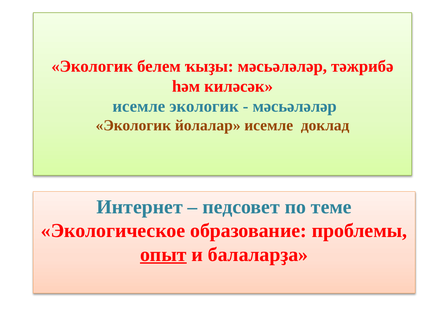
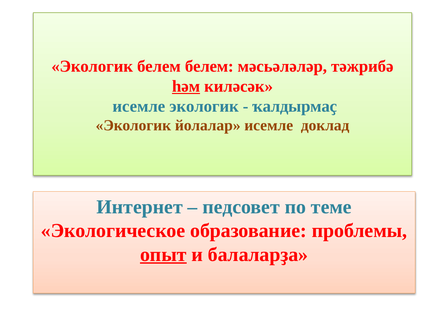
белем ҡыҙы: ҡыҙы -> белем
һәм underline: none -> present
мәсьәләләр at (295, 106): мәсьәләләр -> ҡалдырмаҫ
